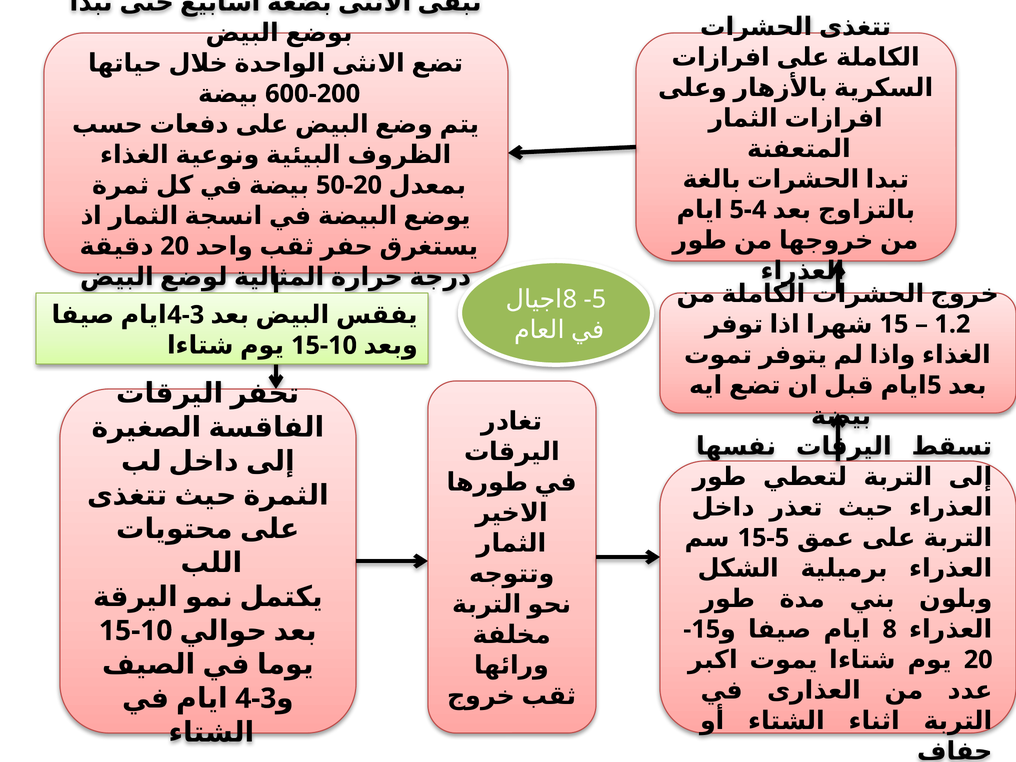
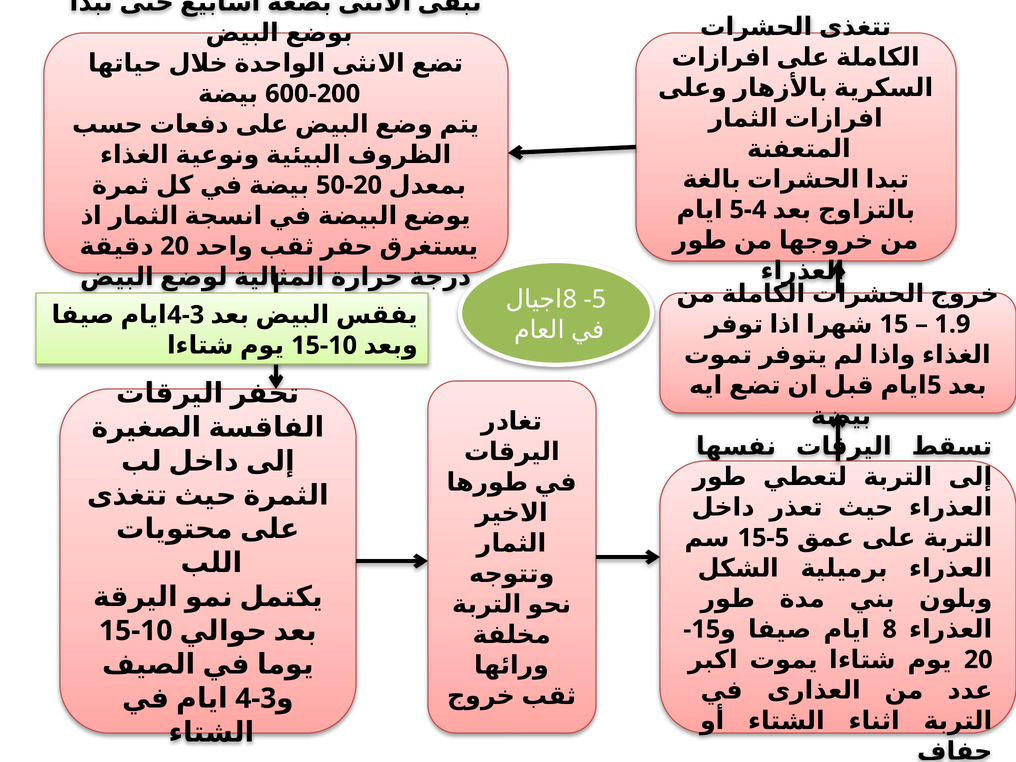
1.2: 1.2 -> 1.9
